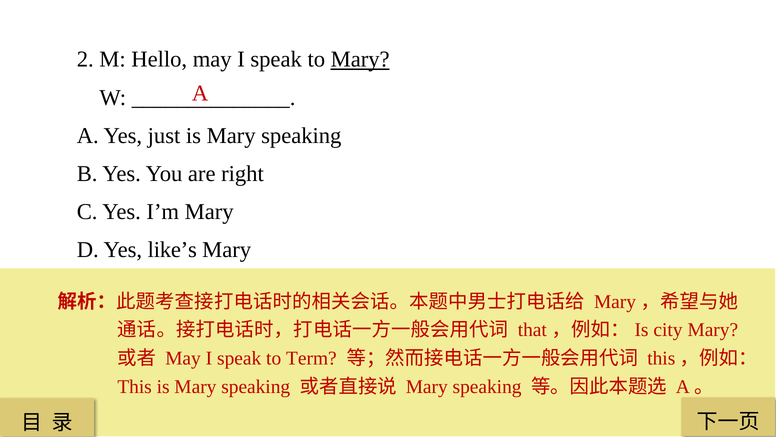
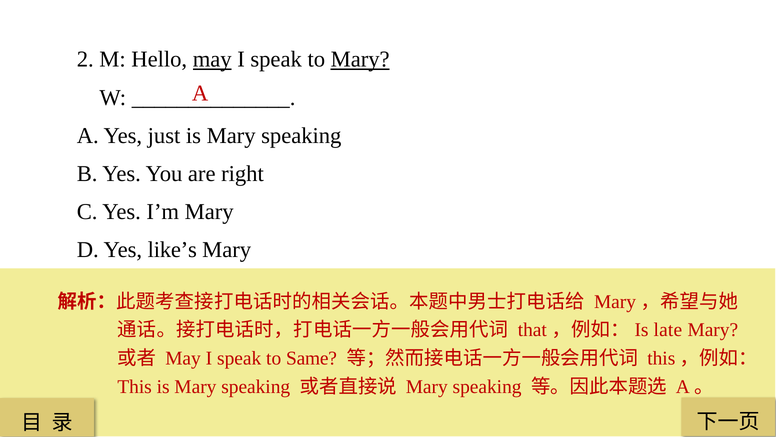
may at (212, 59) underline: none -> present
city: city -> late
Term: Term -> Same
